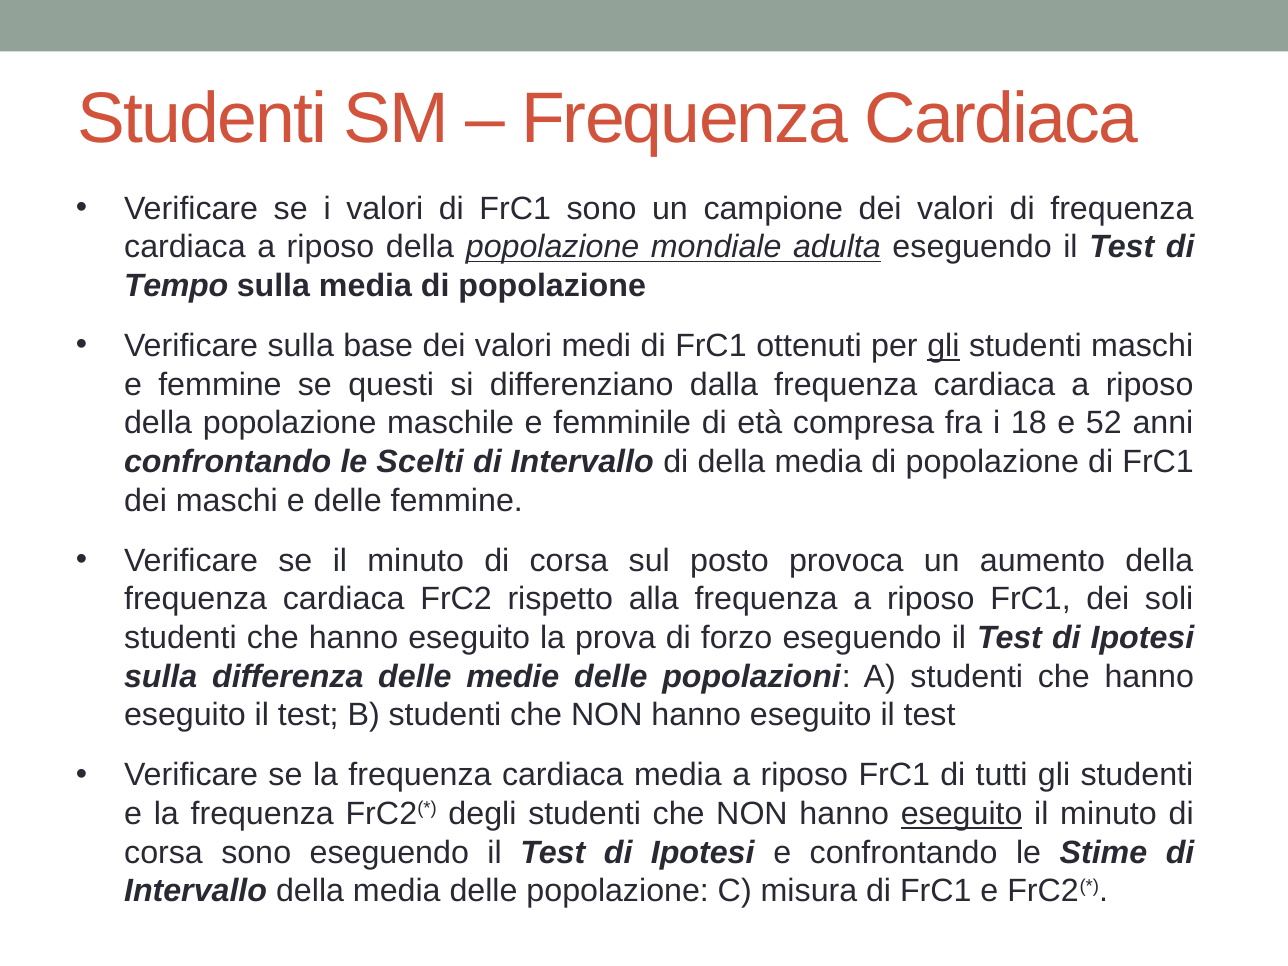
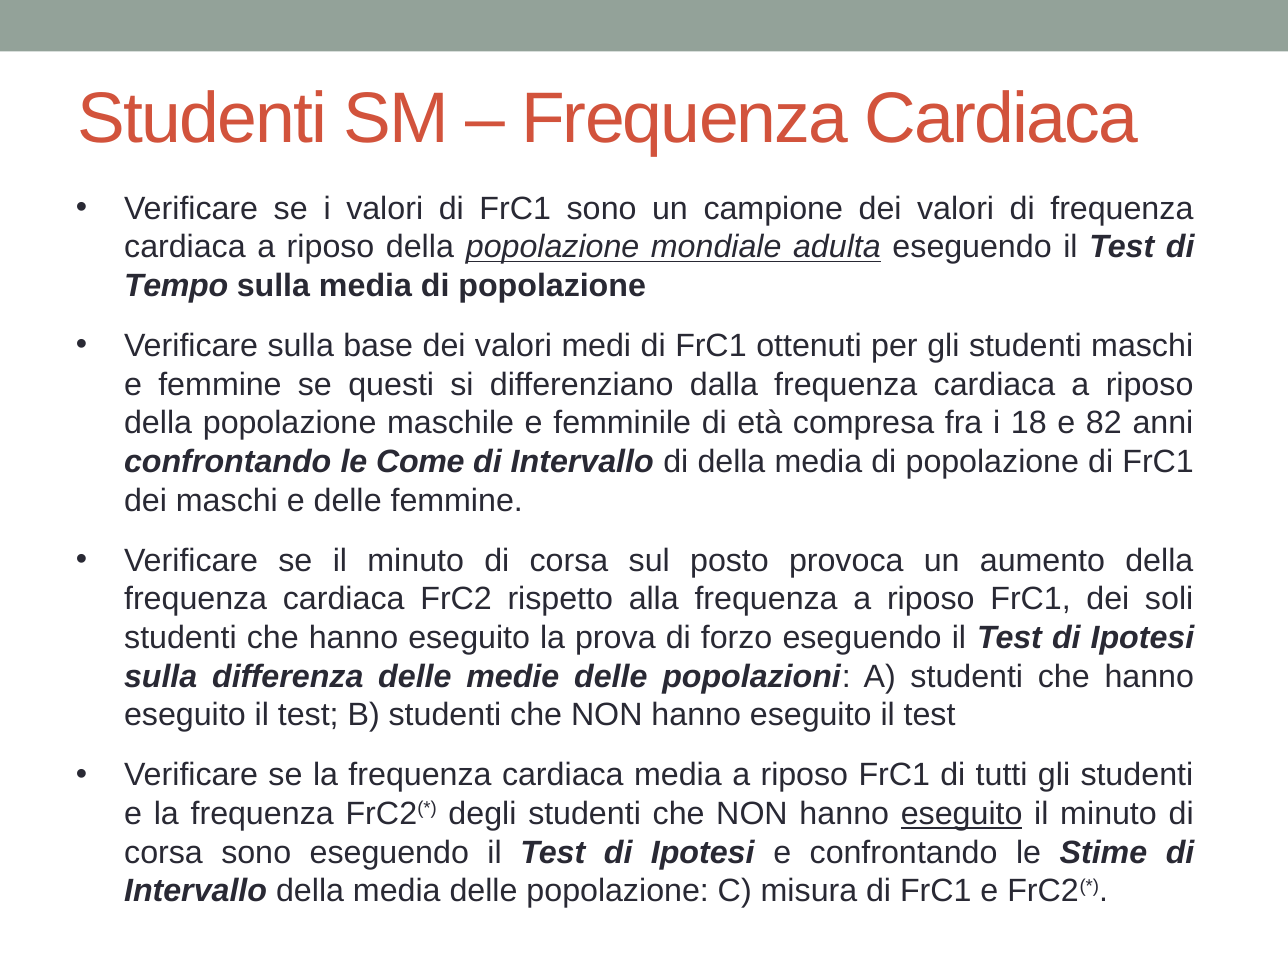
gli at (943, 346) underline: present -> none
52: 52 -> 82
Scelti: Scelti -> Come
